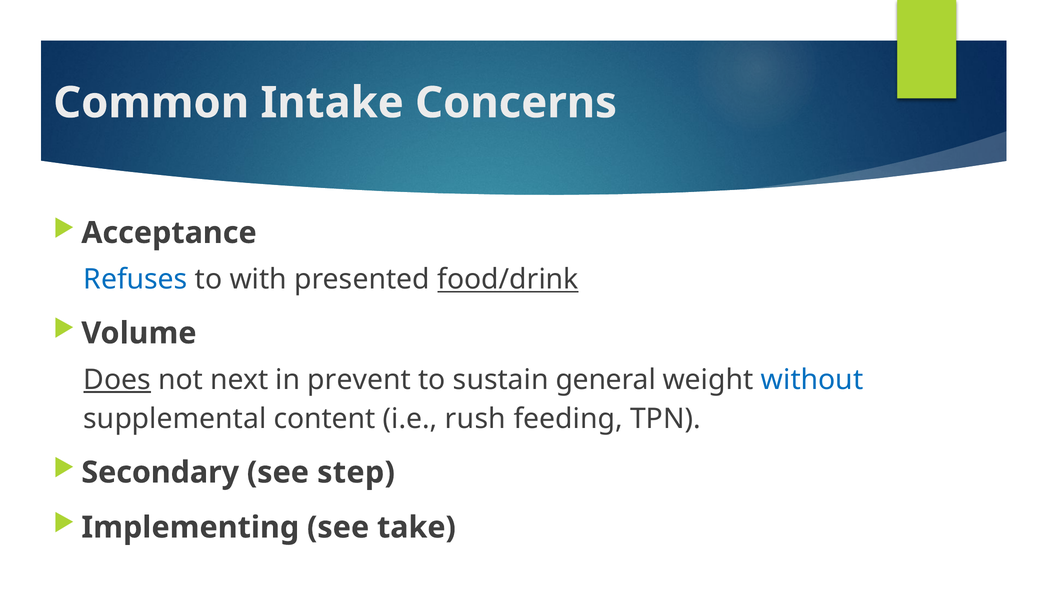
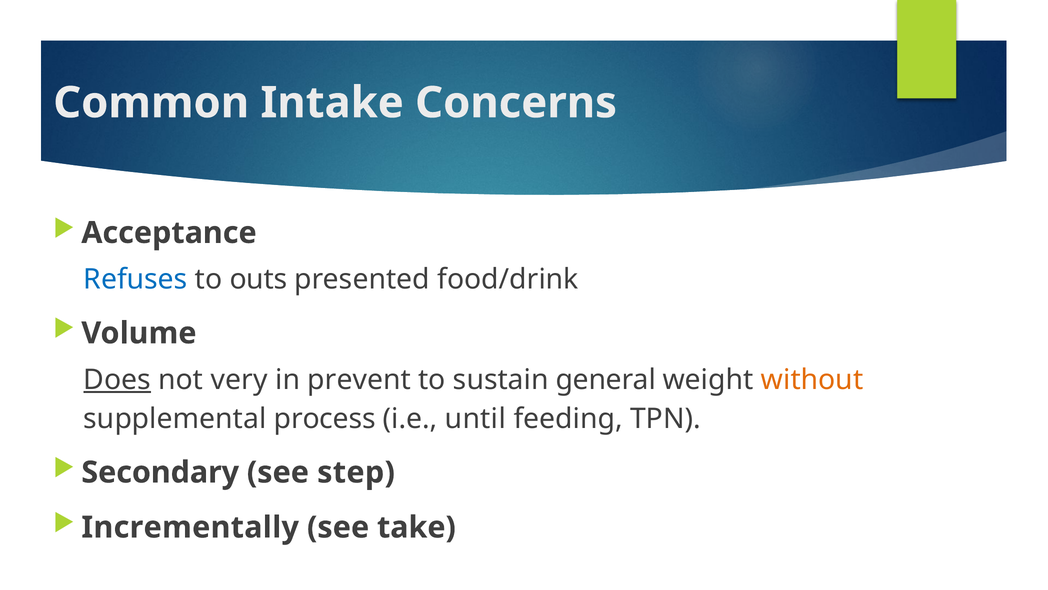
with: with -> outs
food/drink underline: present -> none
next: next -> very
without colour: blue -> orange
content: content -> process
rush: rush -> until
Implementing: Implementing -> Incrementally
